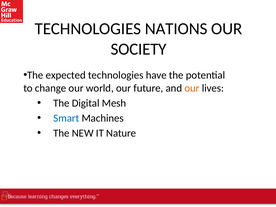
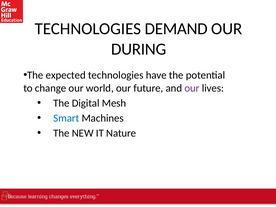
NATIONS: NATIONS -> DEMAND
SOCIETY: SOCIETY -> DURING
our at (192, 88) colour: orange -> purple
